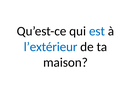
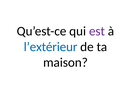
est colour: blue -> purple
